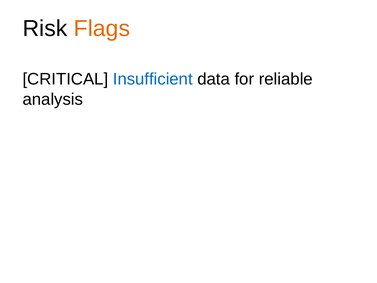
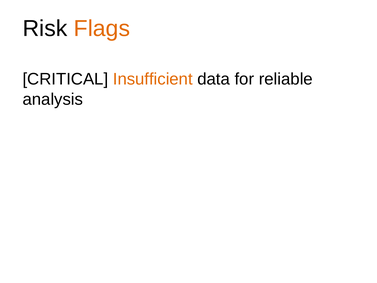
Insufficient colour: blue -> orange
